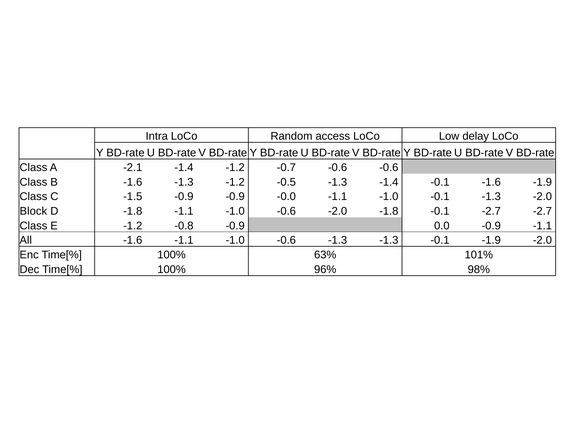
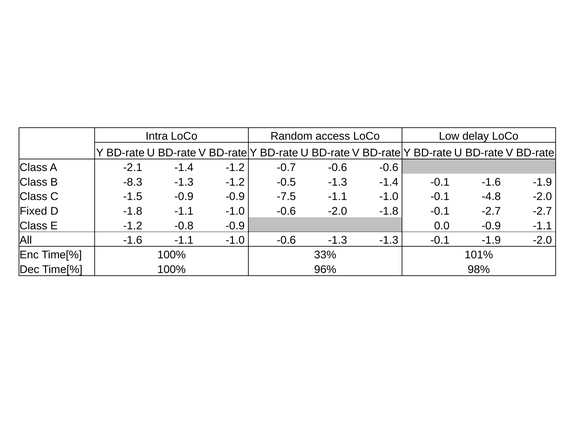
B -1.6: -1.6 -> -8.3
-0.0: -0.0 -> -7.5
-0.1 -1.3: -1.3 -> -4.8
Block: Block -> Fixed
63%: 63% -> 33%
